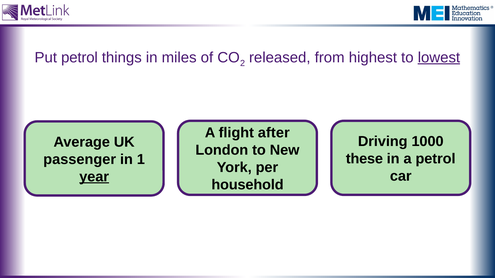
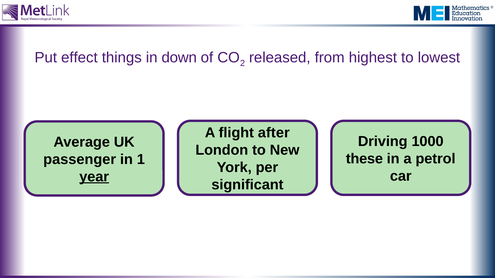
Put petrol: petrol -> effect
miles: miles -> down
lowest underline: present -> none
household: household -> significant
